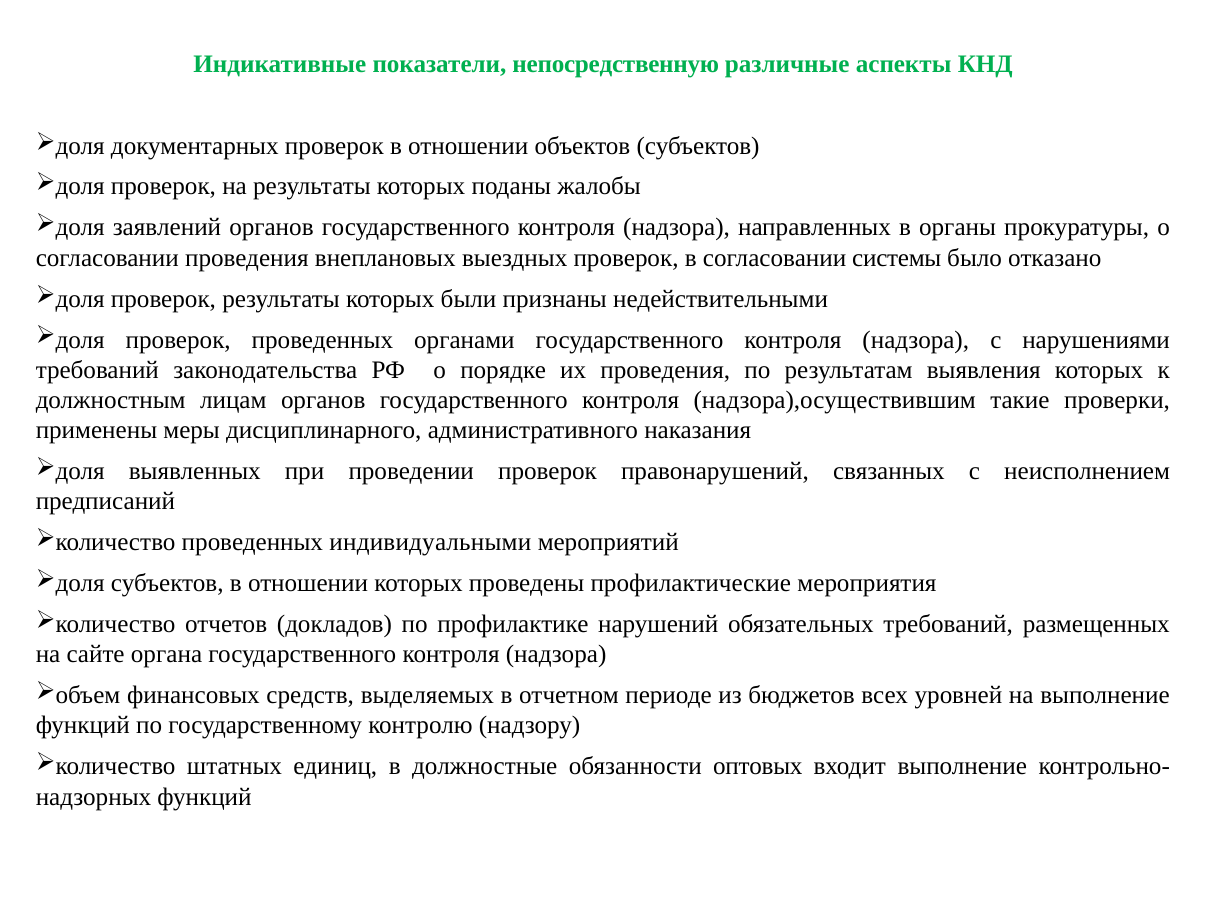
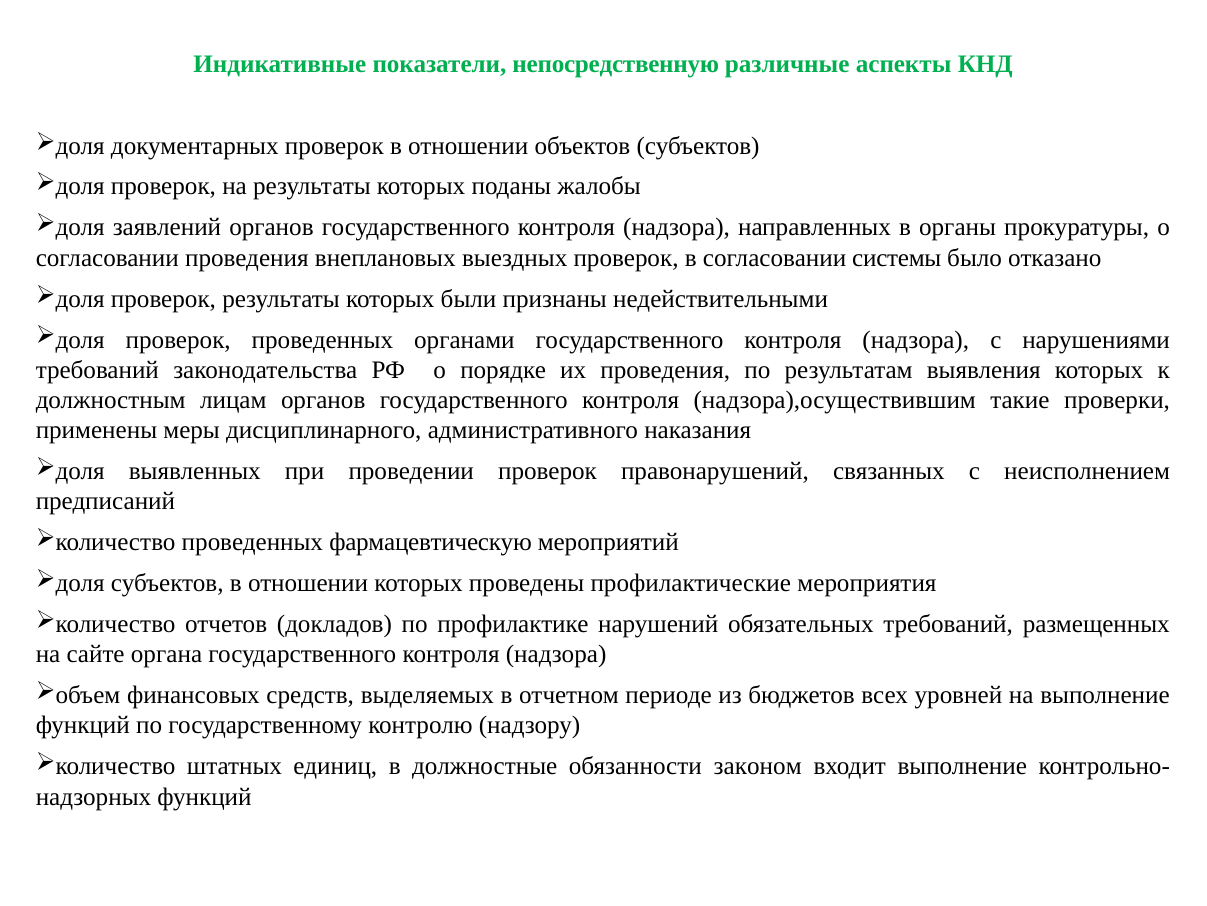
индивидуальными: индивидуальными -> фармацевтическую
оптовых: оптовых -> законом
